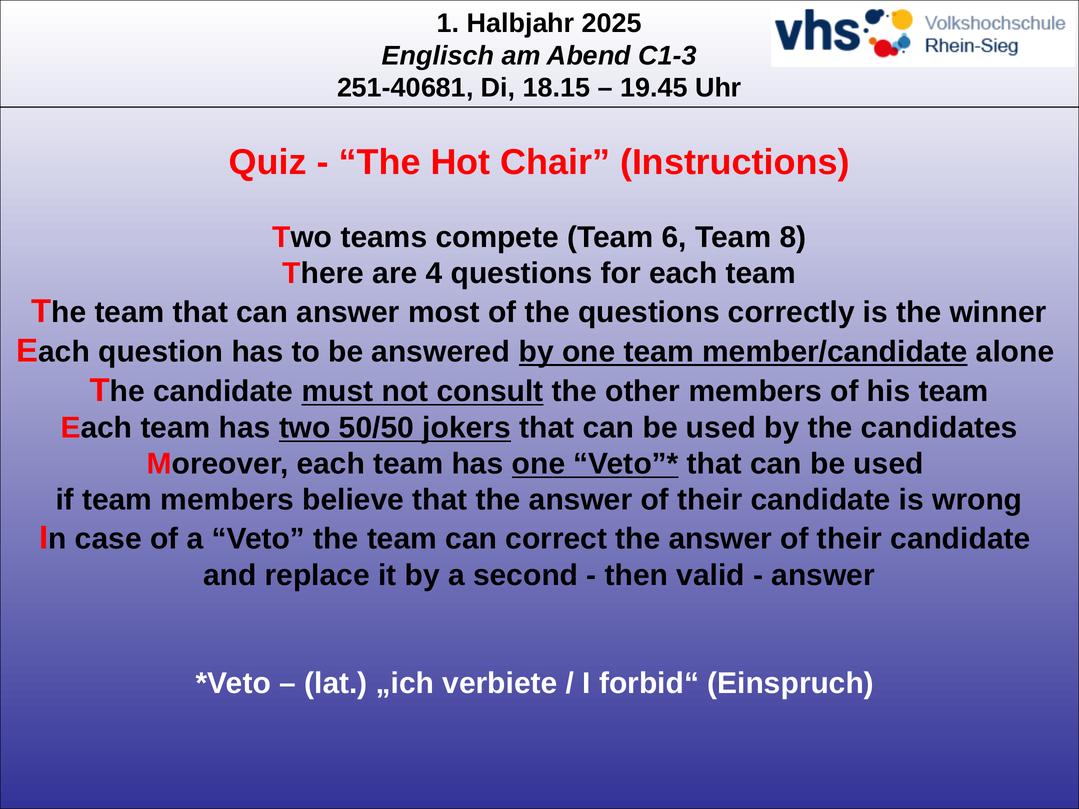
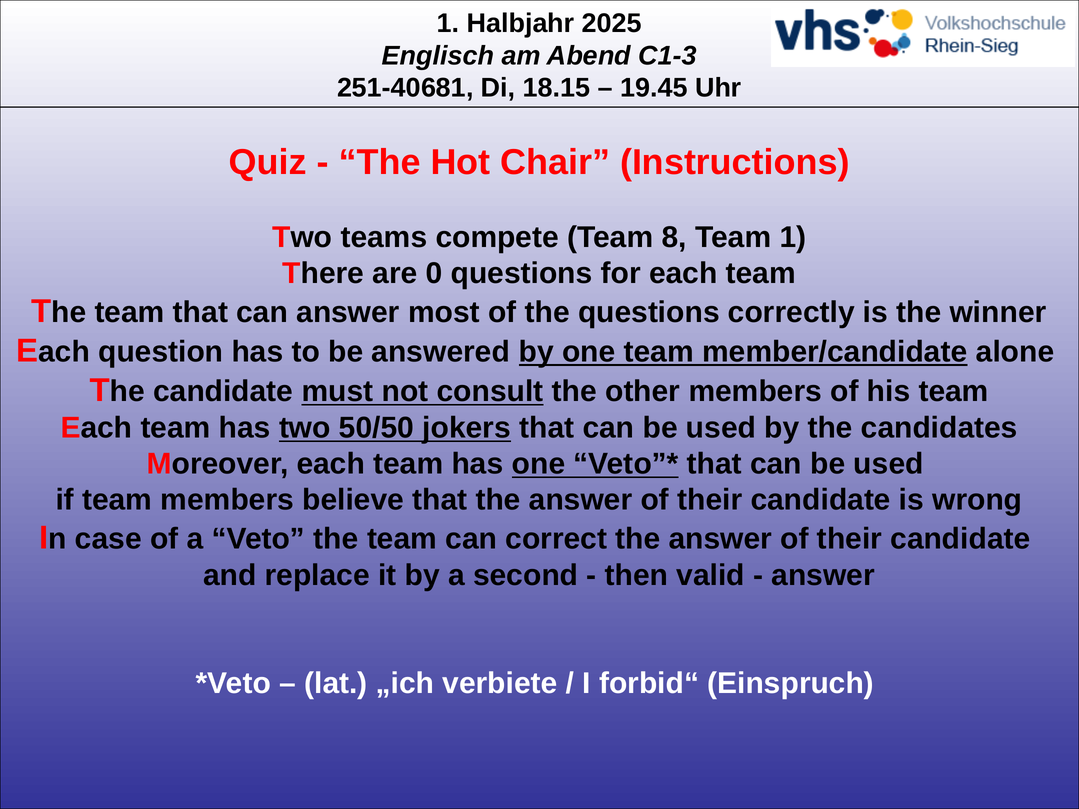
6: 6 -> 8
Team 8: 8 -> 1
4: 4 -> 0
